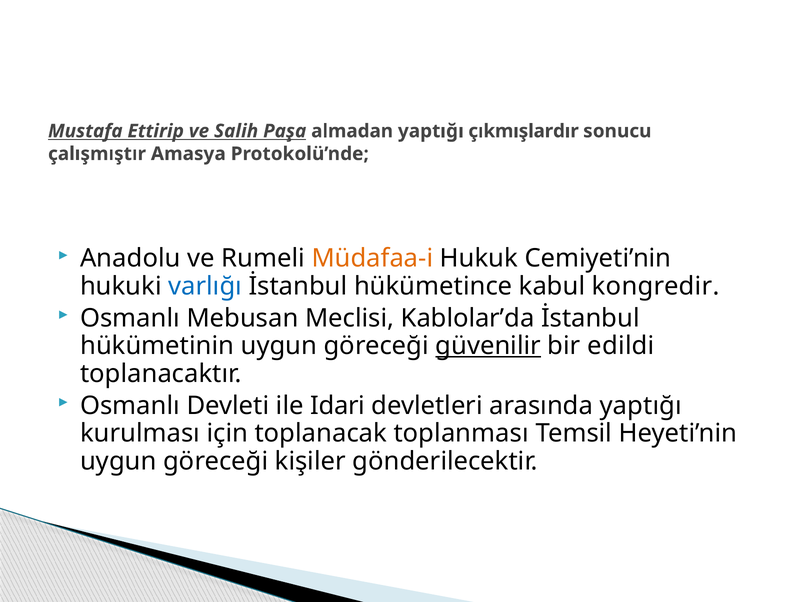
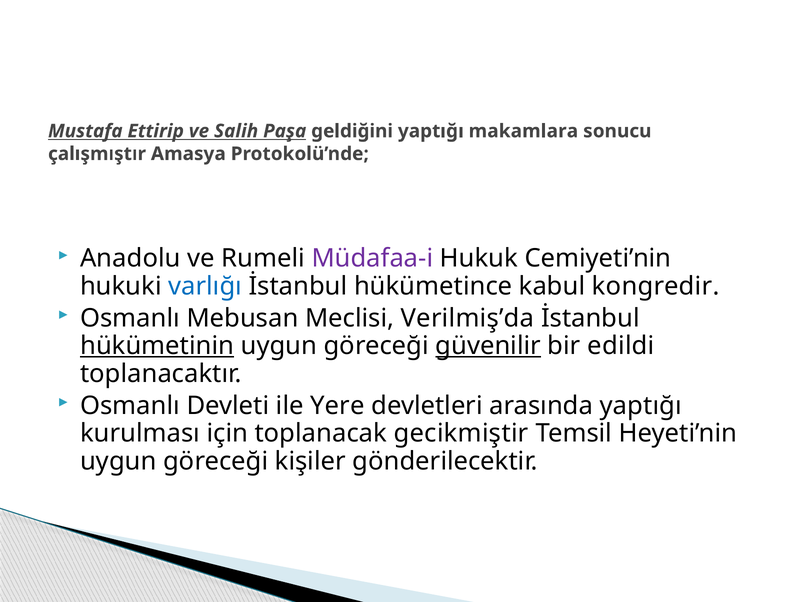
almadan: almadan -> geldiğini
çıkmışlardır: çıkmışlardır -> makamlara
Müdafaa-i colour: orange -> purple
Kablolar’da: Kablolar’da -> Verilmiş’da
hükümetinin underline: none -> present
Idari: Idari -> Yere
toplanması: toplanması -> gecikmiştir
